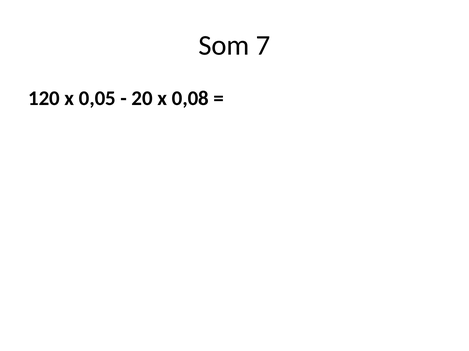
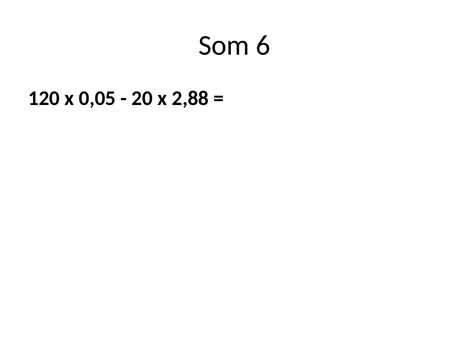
7: 7 -> 6
0,08: 0,08 -> 2,88
